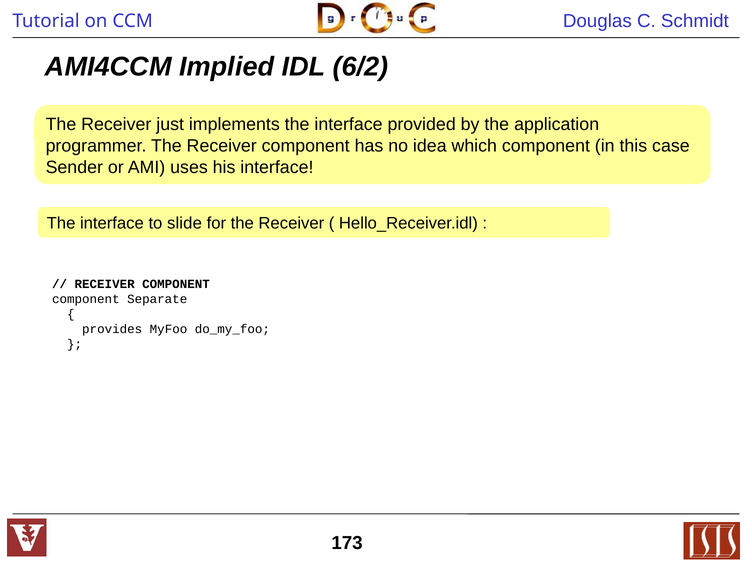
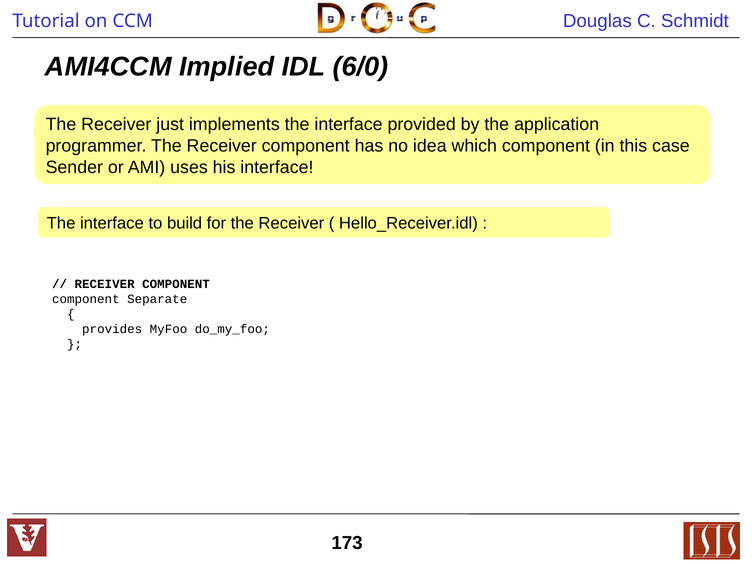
6/2: 6/2 -> 6/0
slide: slide -> build
